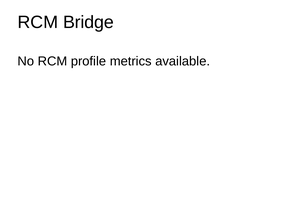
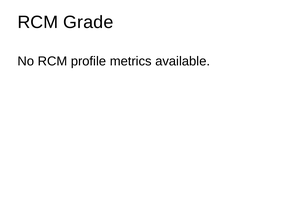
Bridge: Bridge -> Grade
